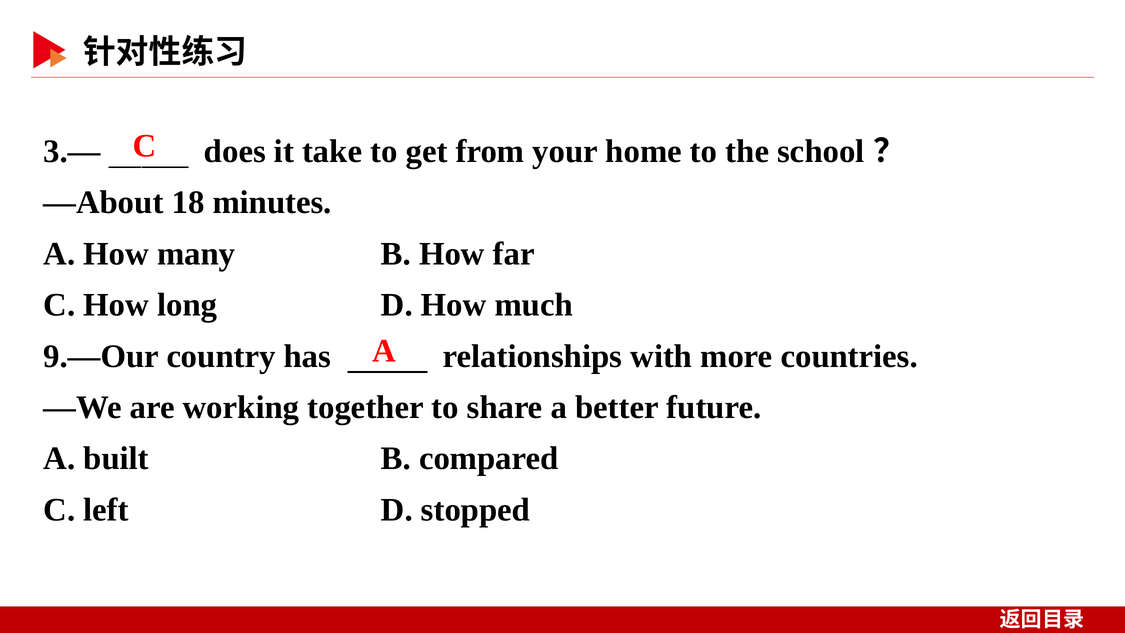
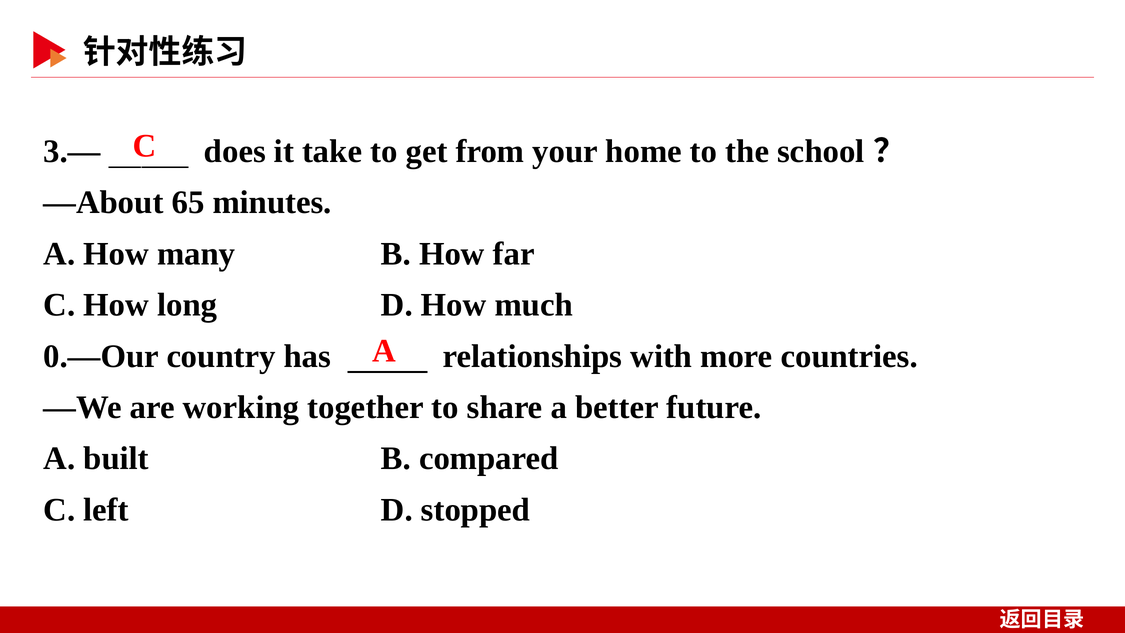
18: 18 -> 65
9.—Our: 9.—Our -> 0.—Our
